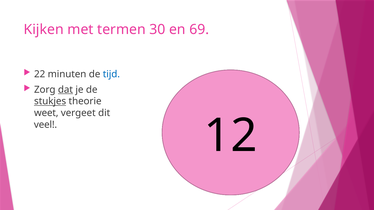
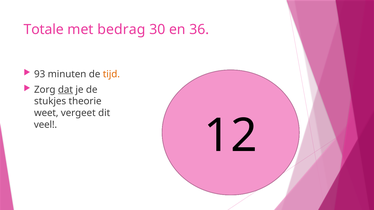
Kijken: Kijken -> Totale
termen: termen -> bedrag
69: 69 -> 36
22: 22 -> 93
tijd colour: blue -> orange
stukjes underline: present -> none
